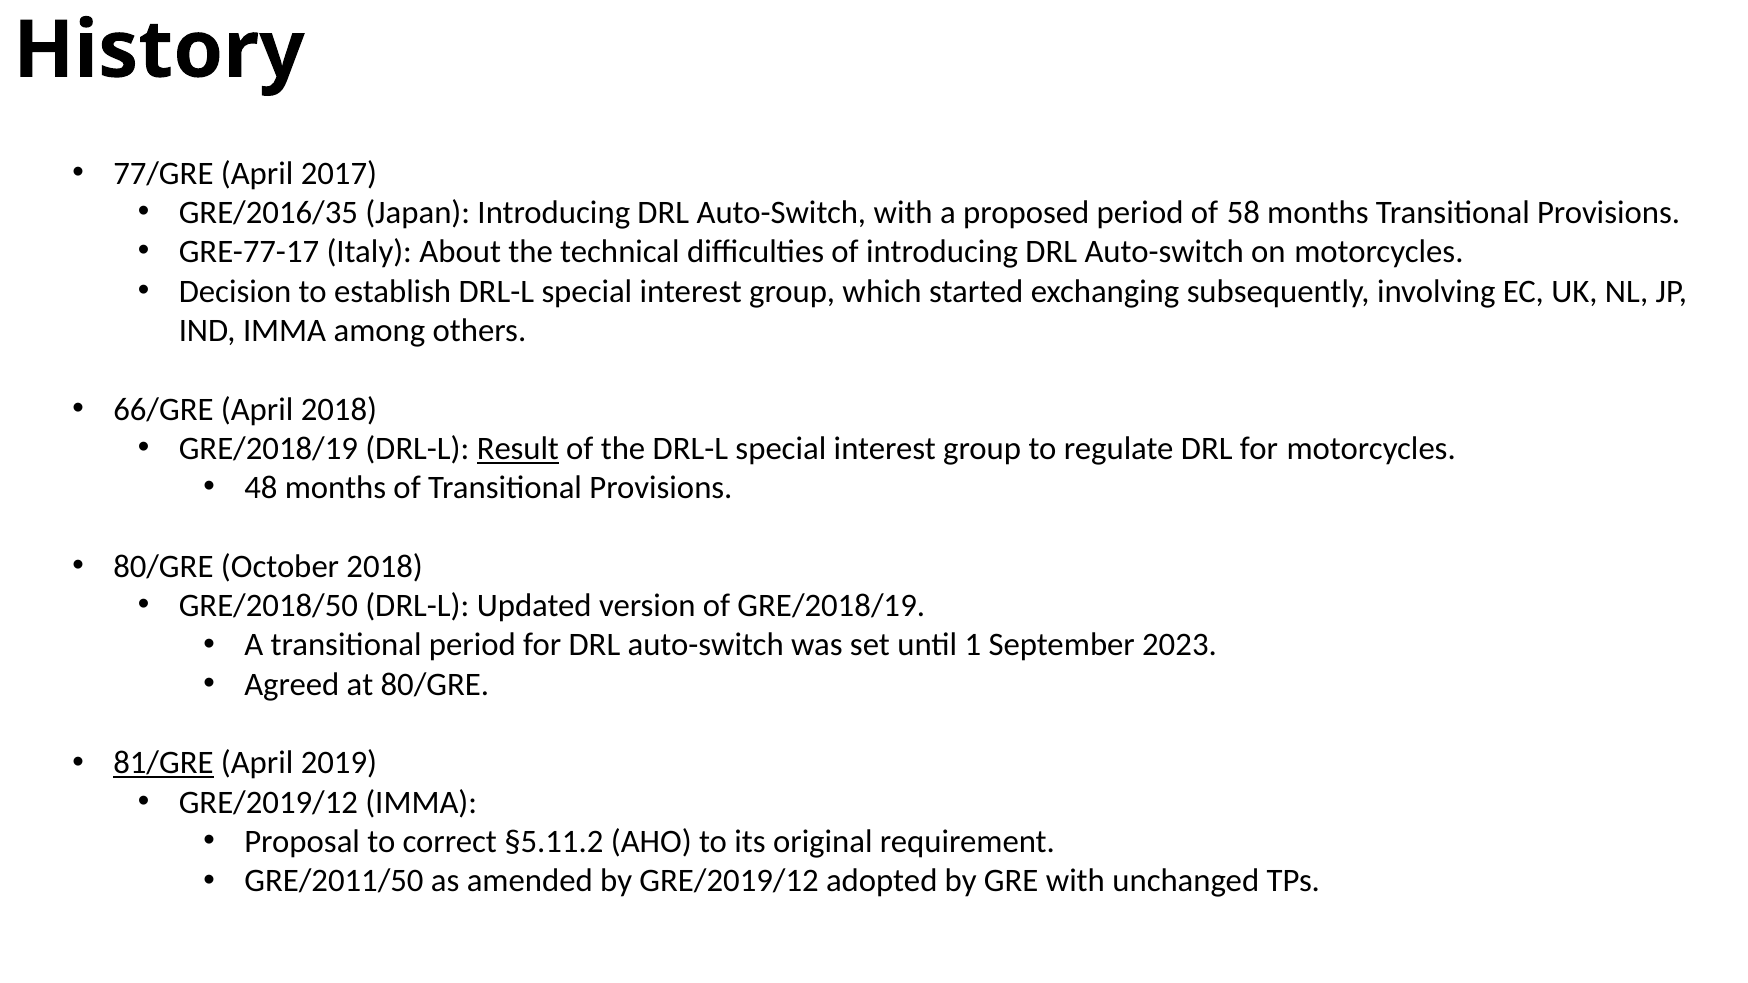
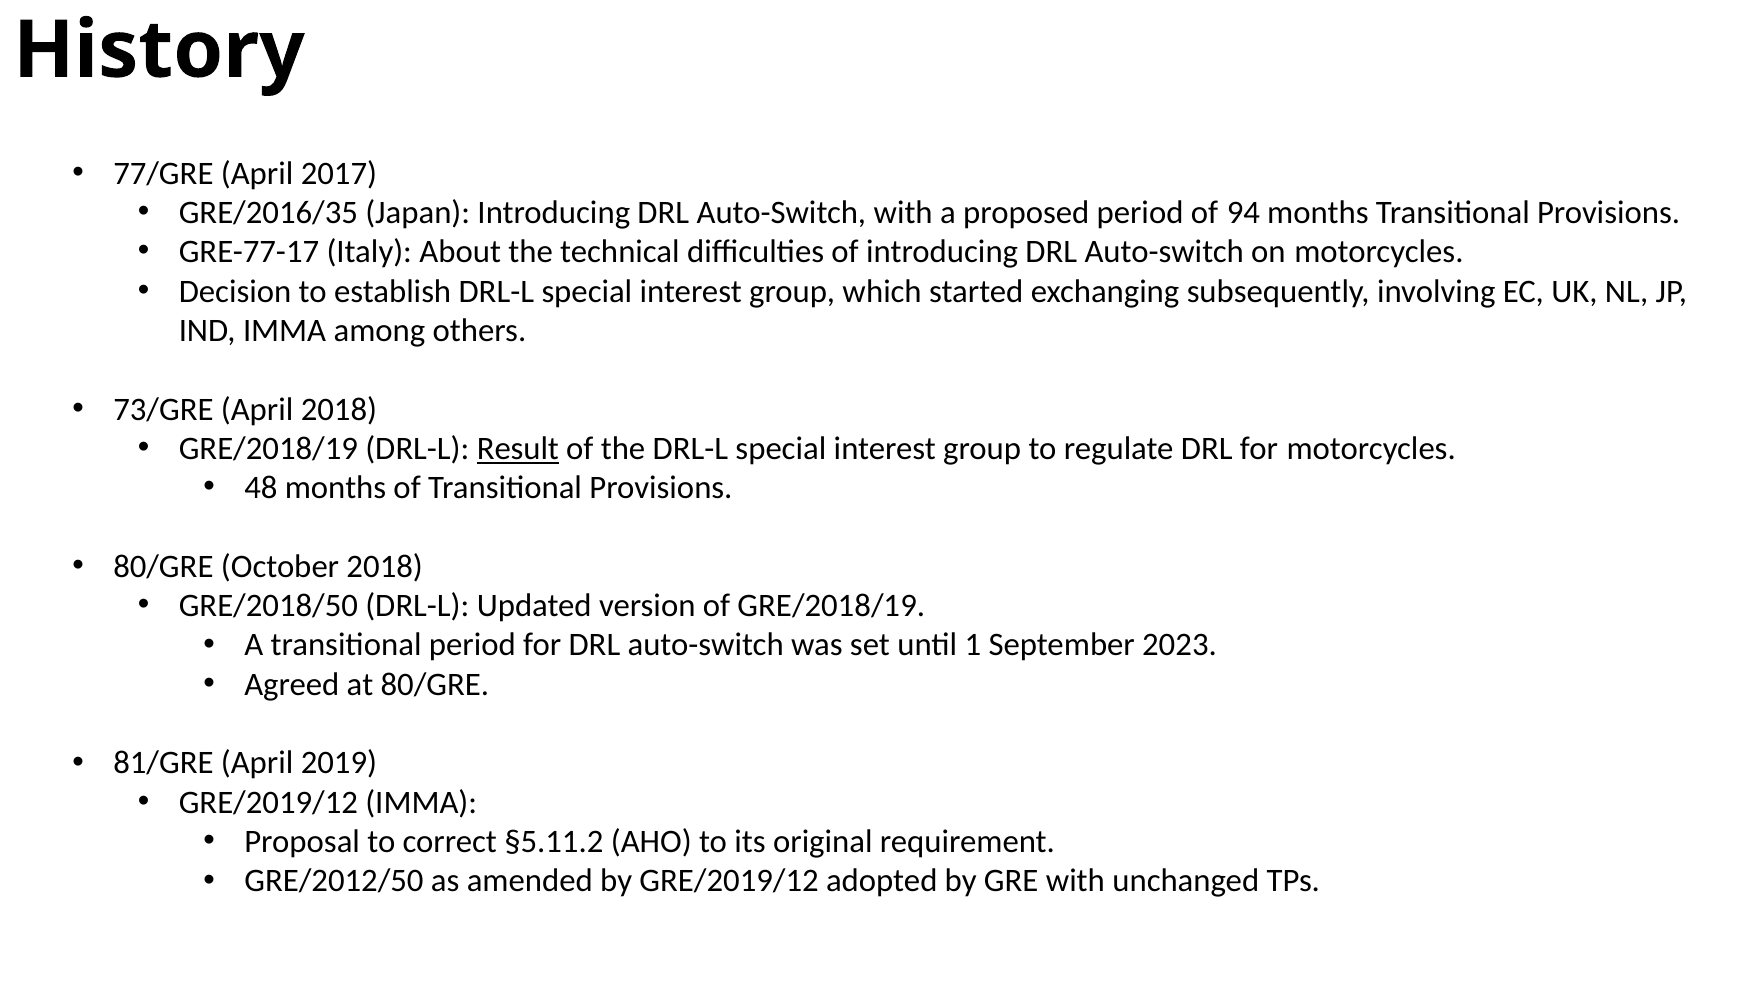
58: 58 -> 94
66/GRE: 66/GRE -> 73/GRE
81/GRE underline: present -> none
GRE/2011/50: GRE/2011/50 -> GRE/2012/50
